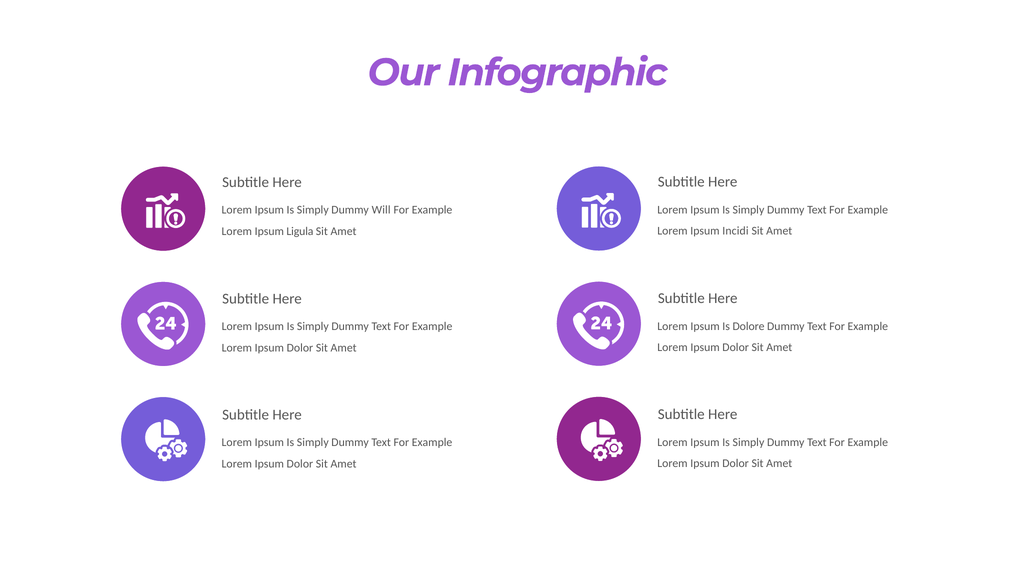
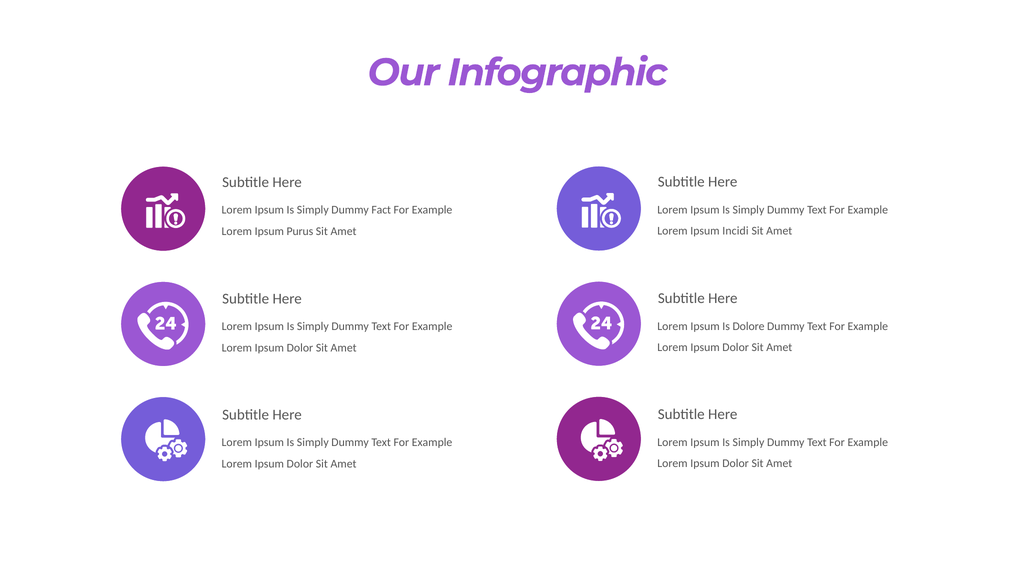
Will: Will -> Fact
Ligula: Ligula -> Purus
